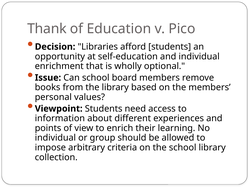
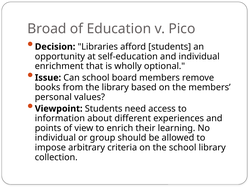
Thank: Thank -> Broad
